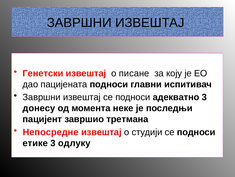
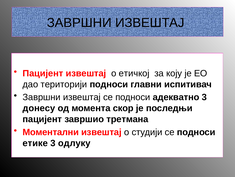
Генетски at (43, 73): Генетски -> Пацијент
писане: писане -> етичкој
пацијената: пацијената -> територији
неке: неке -> скор
Непосредне: Непосредне -> Моментални
